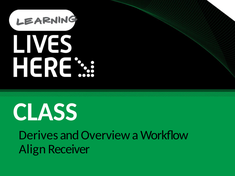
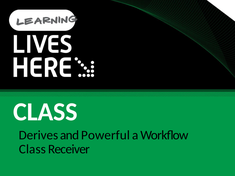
Overview: Overview -> Powerful
Align at (32, 149): Align -> Class
